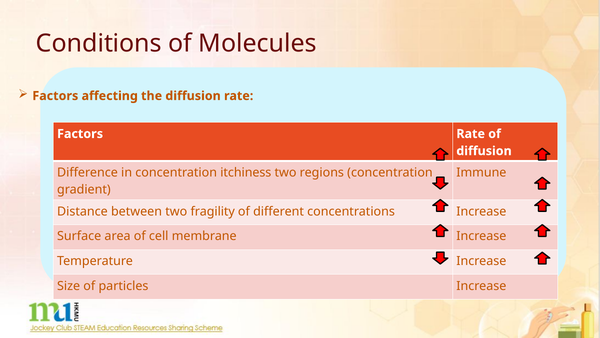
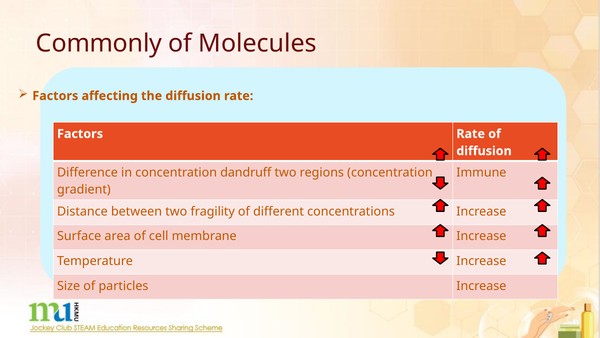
Conditions: Conditions -> Commonly
itchiness: itchiness -> dandruff
